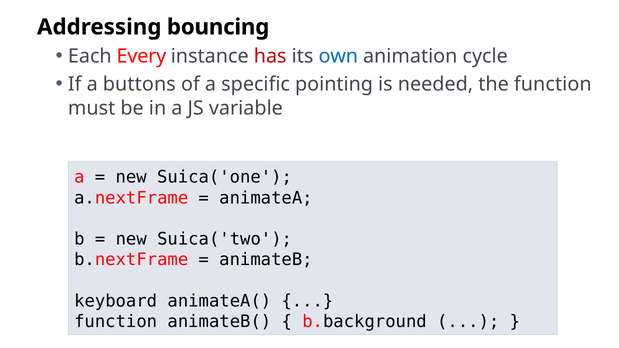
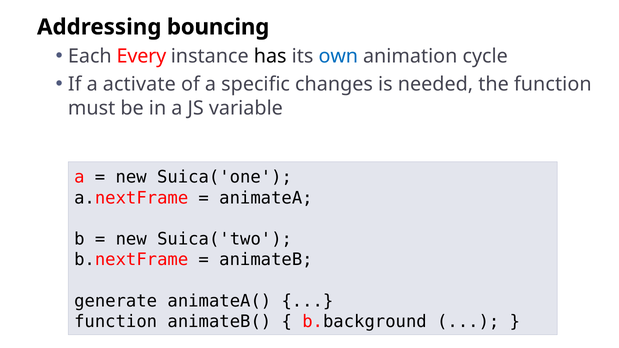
has colour: red -> black
buttons: buttons -> activate
pointing: pointing -> changes
keyboard: keyboard -> generate
